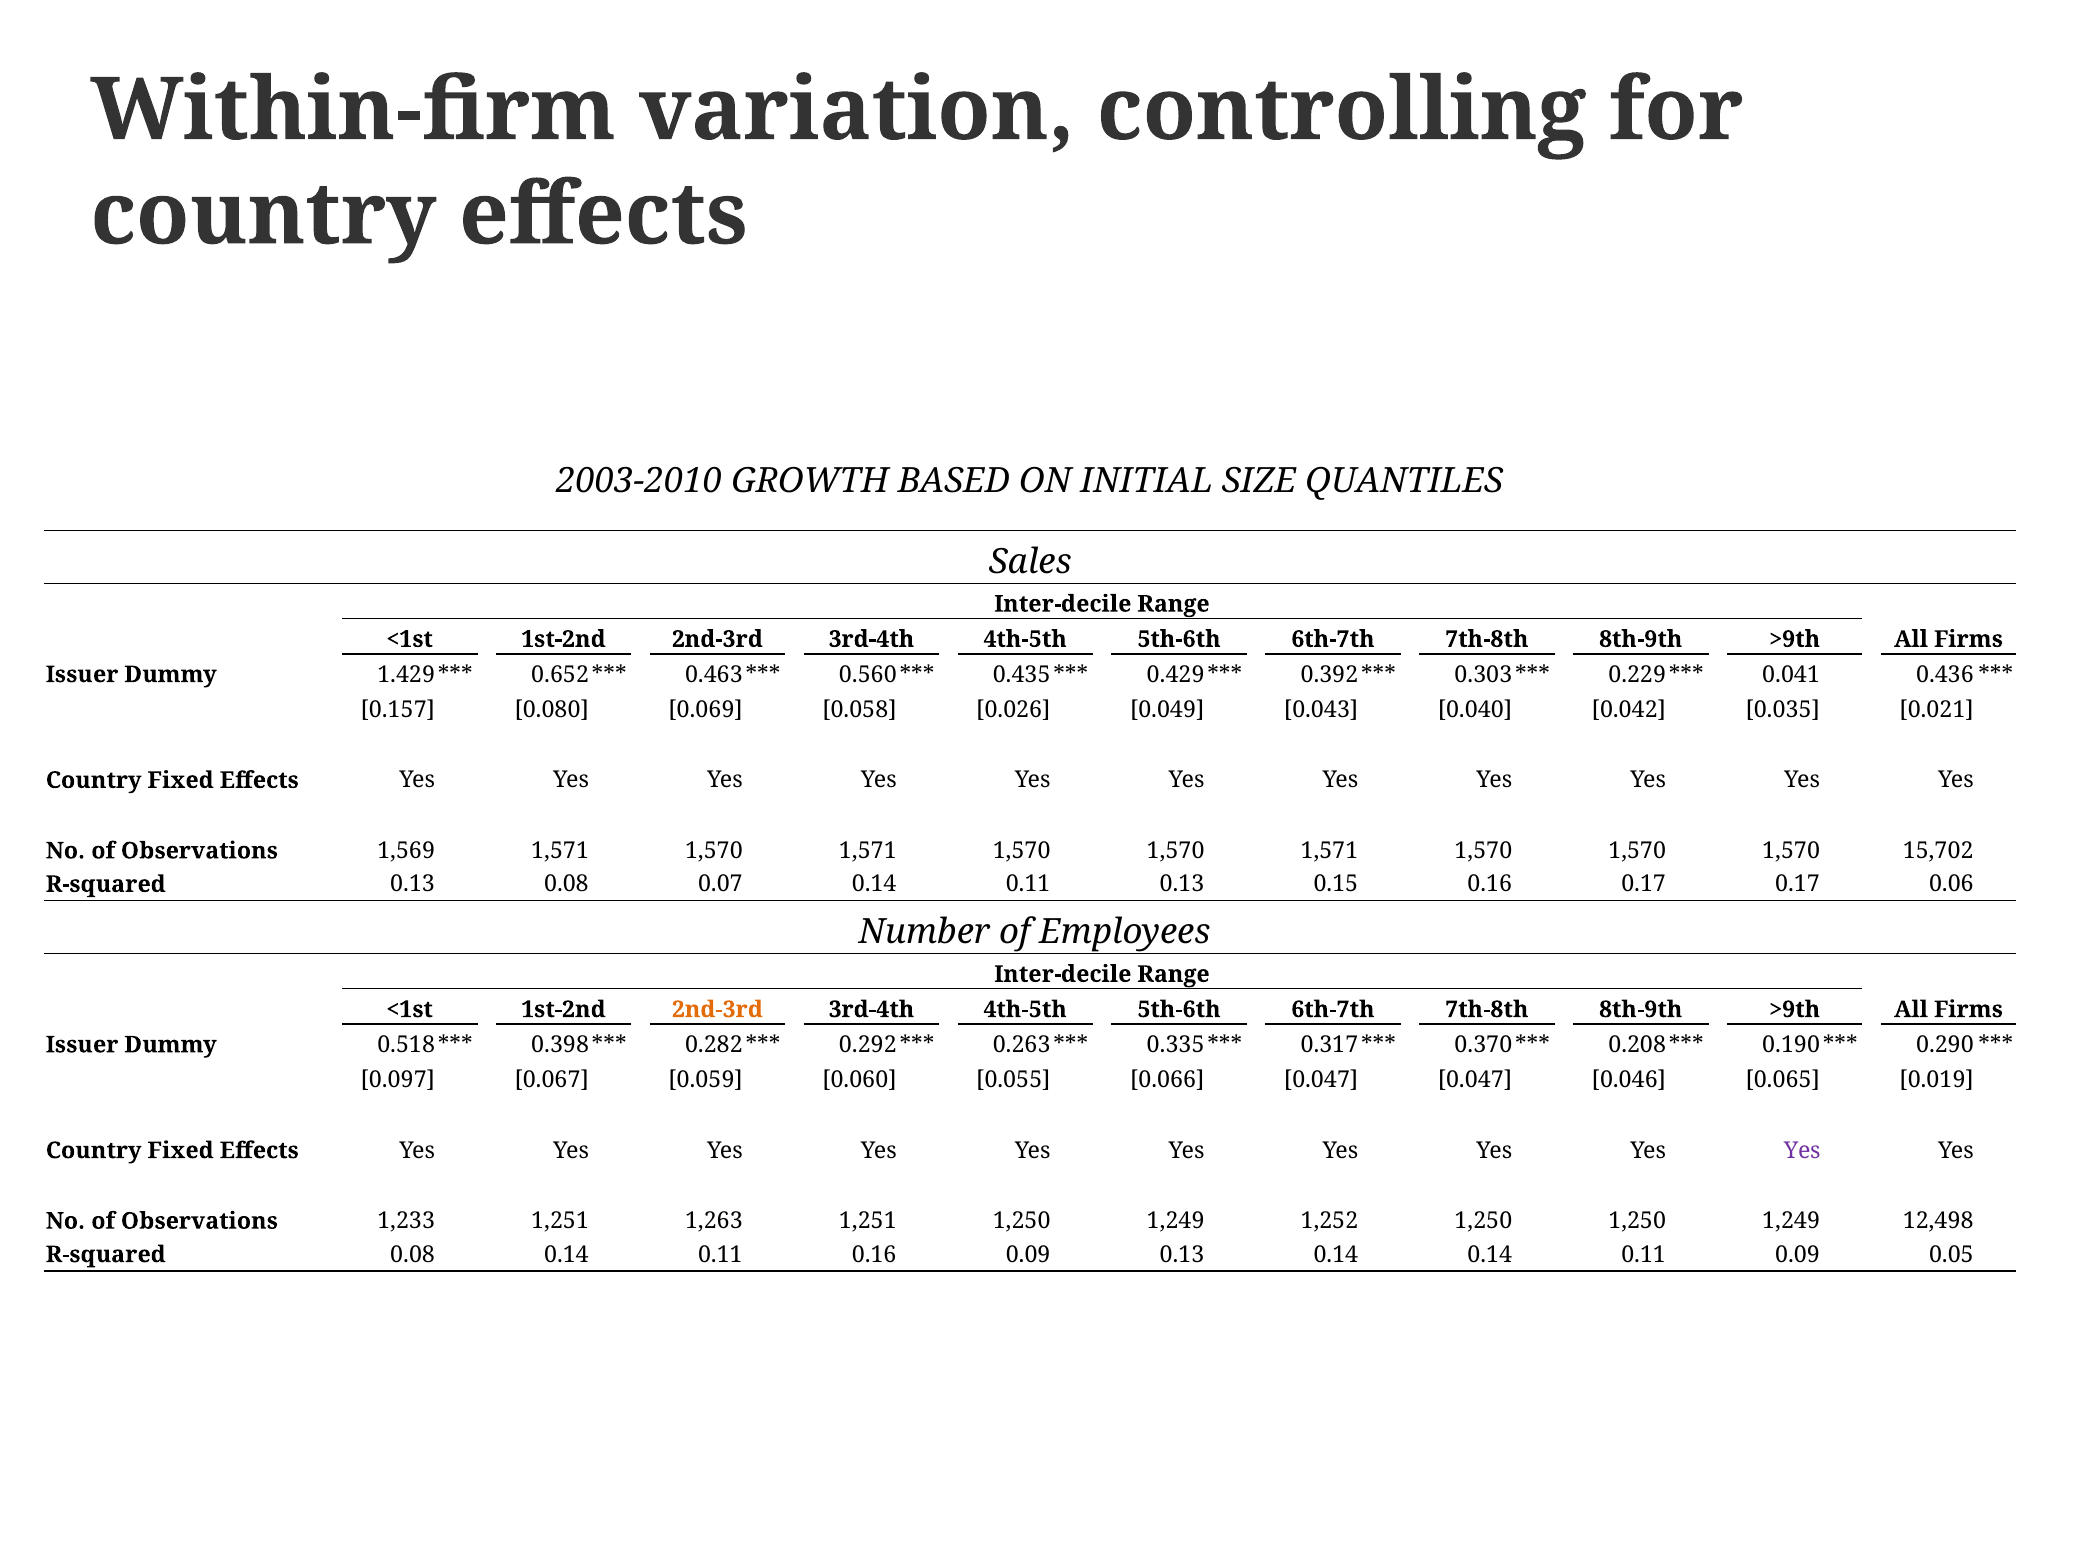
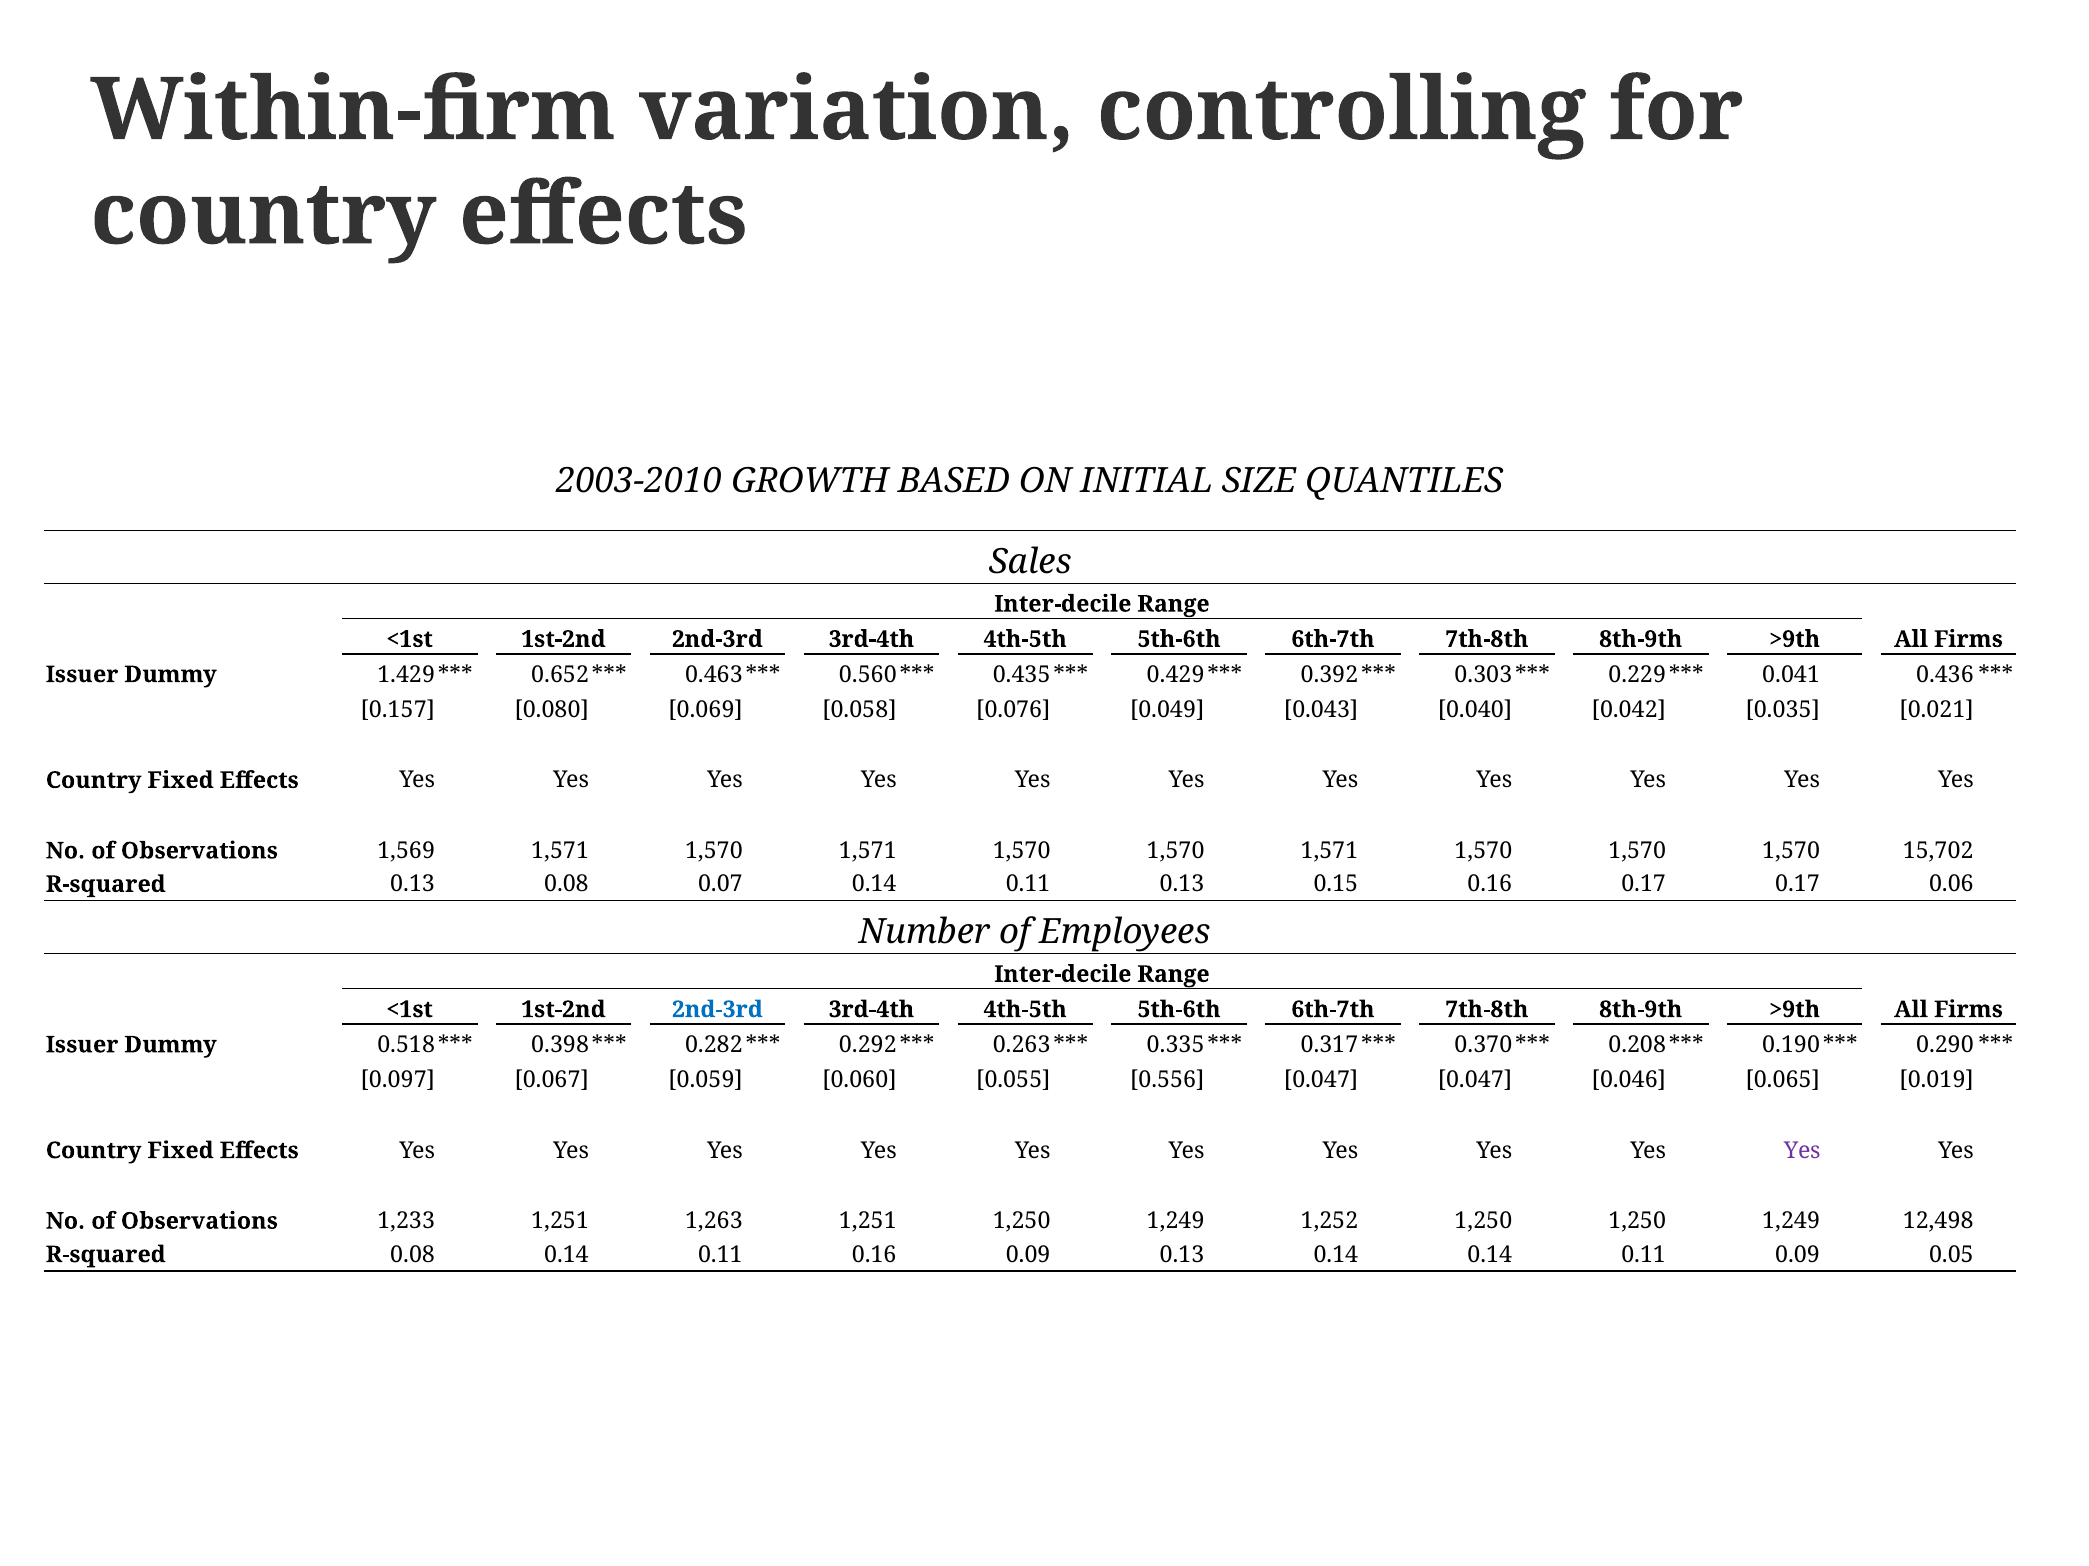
0.026: 0.026 -> 0.076
2nd-3rd at (717, 1010) colour: orange -> blue
0.066: 0.066 -> 0.556
